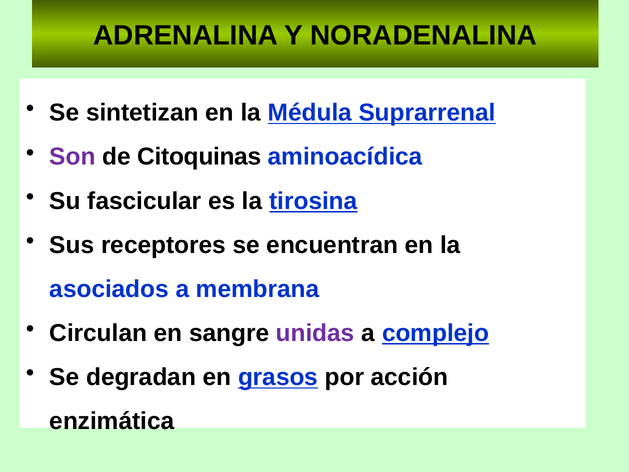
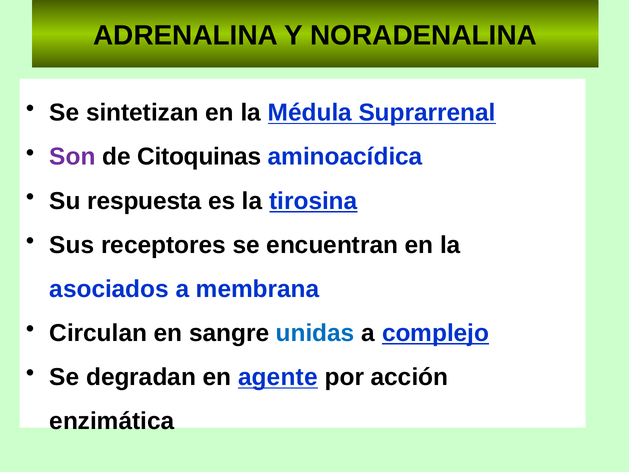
fascicular: fascicular -> respuesta
unidas colour: purple -> blue
grasos: grasos -> agente
